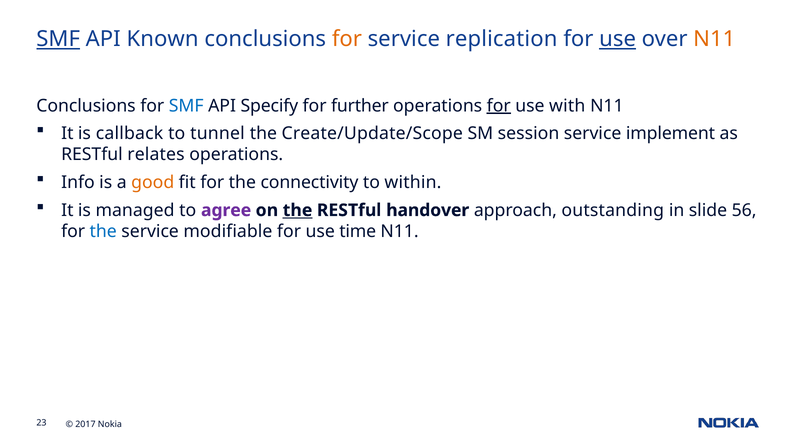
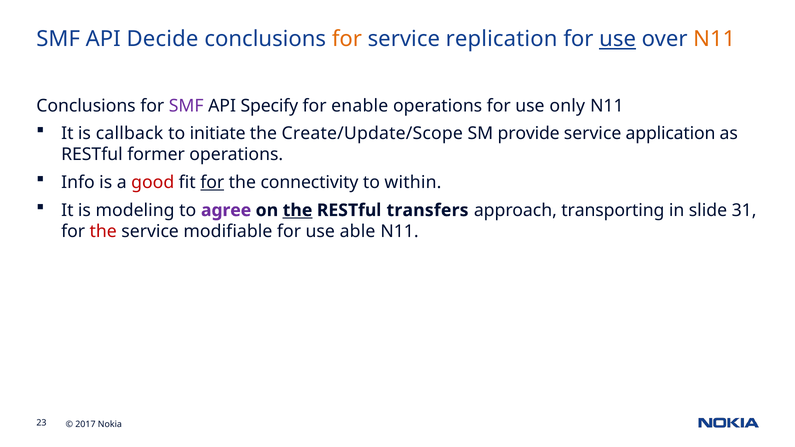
SMF at (58, 39) underline: present -> none
Known: Known -> Decide
SMF at (186, 106) colour: blue -> purple
further: further -> enable
for at (499, 106) underline: present -> none
with: with -> only
tunnel: tunnel -> initiate
session: session -> provide
implement: implement -> application
relates: relates -> former
good colour: orange -> red
for at (212, 183) underline: none -> present
managed: managed -> modeling
handover: handover -> transfers
outstanding: outstanding -> transporting
56: 56 -> 31
the at (103, 232) colour: blue -> red
time: time -> able
